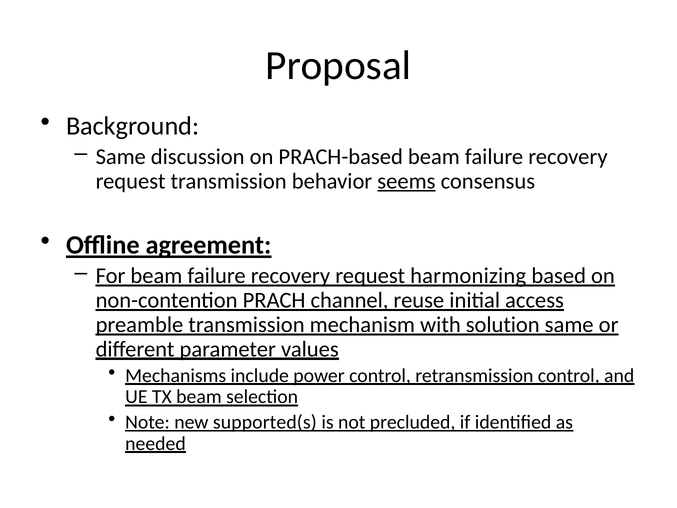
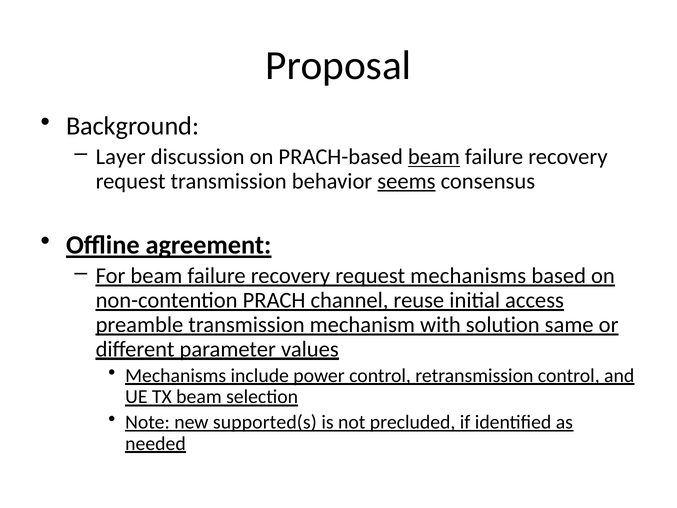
Same at (121, 157): Same -> Layer
beam at (434, 157) underline: none -> present
request harmonizing: harmonizing -> mechanisms
